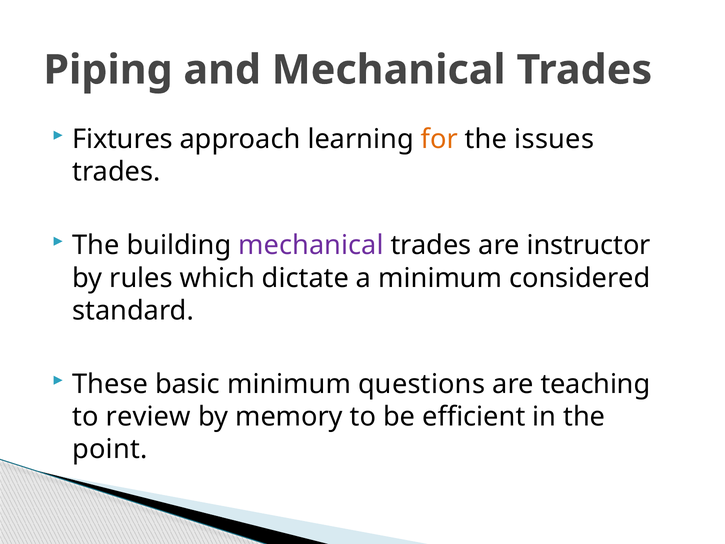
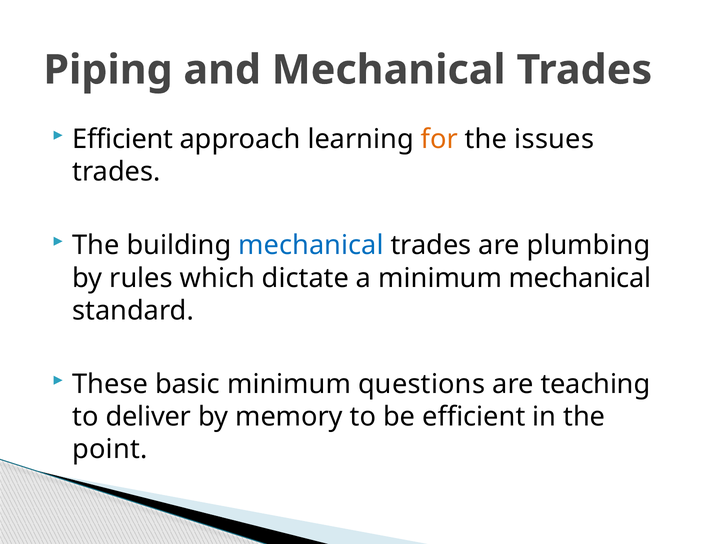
Fixtures at (123, 139): Fixtures -> Efficient
mechanical at (311, 245) colour: purple -> blue
instructor: instructor -> plumbing
minimum considered: considered -> mechanical
review: review -> deliver
